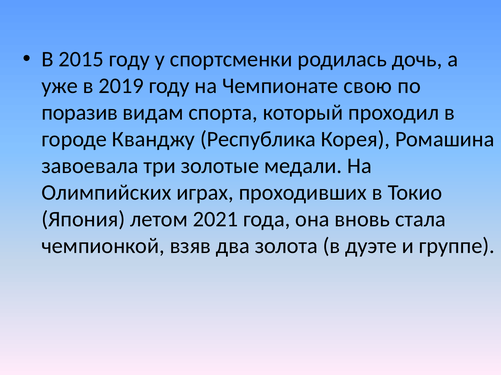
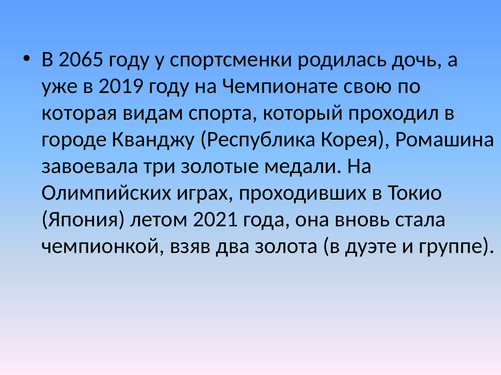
2015: 2015 -> 2065
поразив: поразив -> которая
